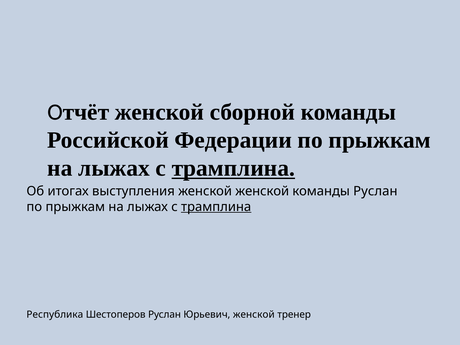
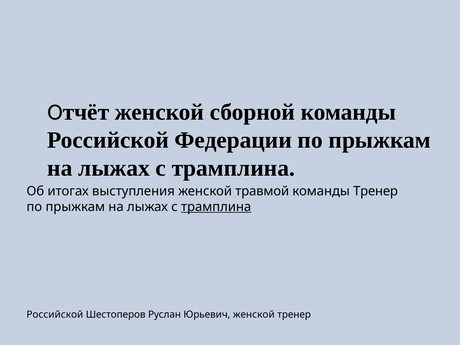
трамплина at (233, 168) underline: present -> none
женской женской: женской -> травмой
команды Руслан: Руслан -> Тренер
Республика at (55, 315): Республика -> Российской
